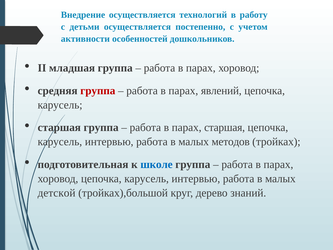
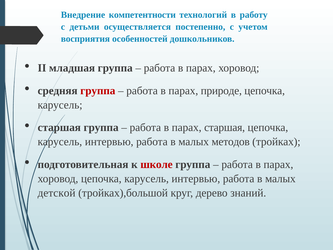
Внедрение осуществляется: осуществляется -> компетентности
активности: активности -> восприятия
явлений: явлений -> природе
школе colour: blue -> red
